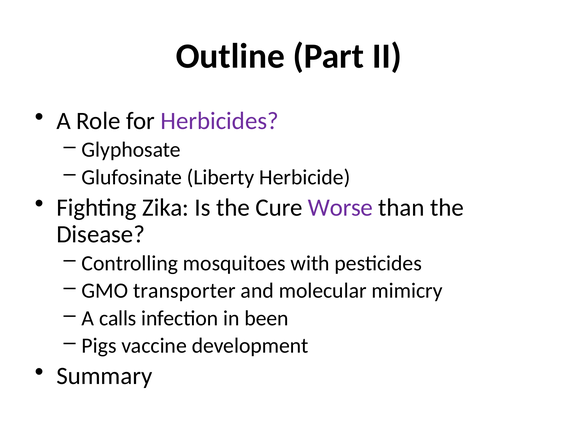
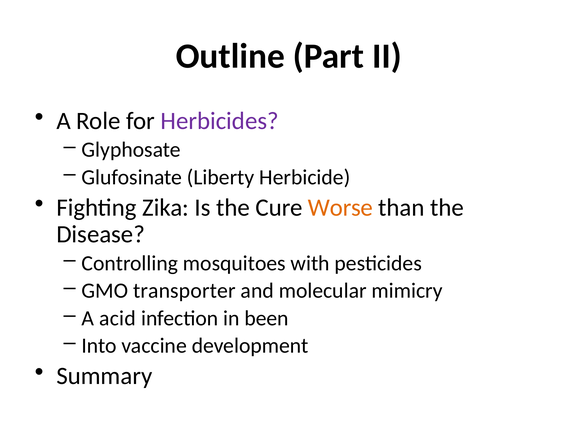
Worse colour: purple -> orange
calls: calls -> acid
Pigs: Pigs -> Into
